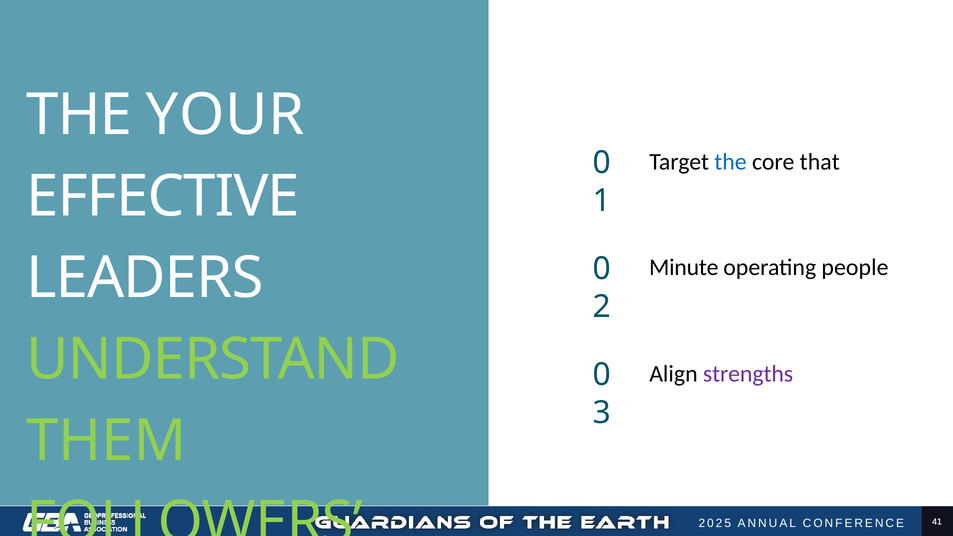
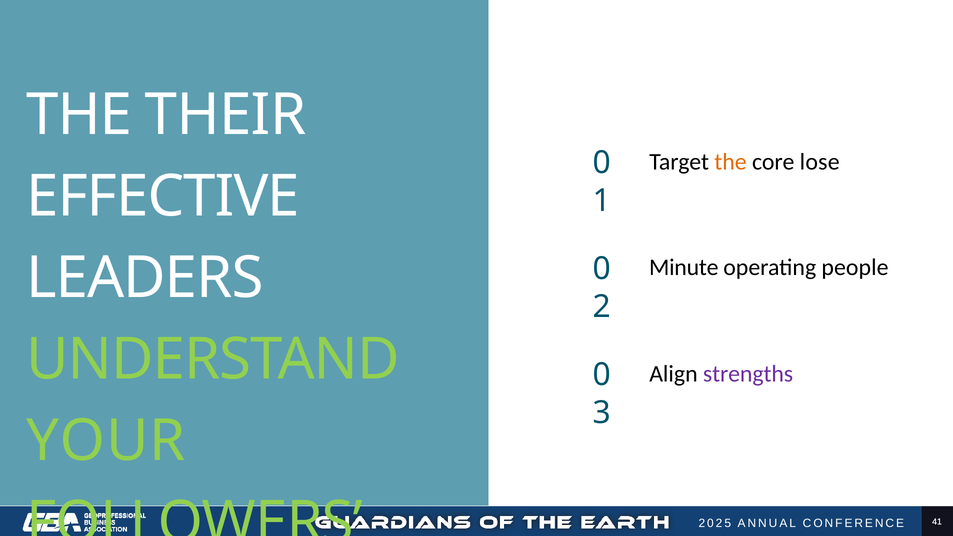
YOUR: YOUR -> THEIR
the at (731, 162) colour: blue -> orange
that: that -> lose
THEM: THEM -> YOUR
